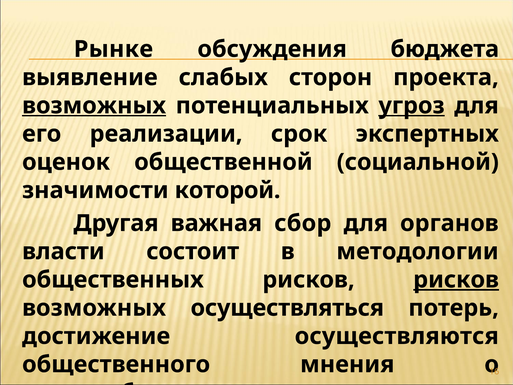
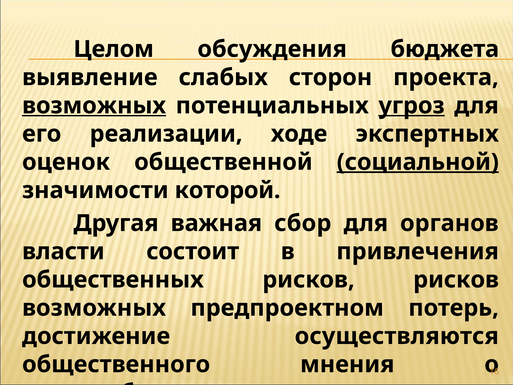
Рынке: Рынке -> Целом
срок: срок -> ходе
социальной underline: none -> present
методологии: методологии -> привлечения
рисков at (456, 280) underline: present -> none
осуществляться: осуществляться -> предпроектном
